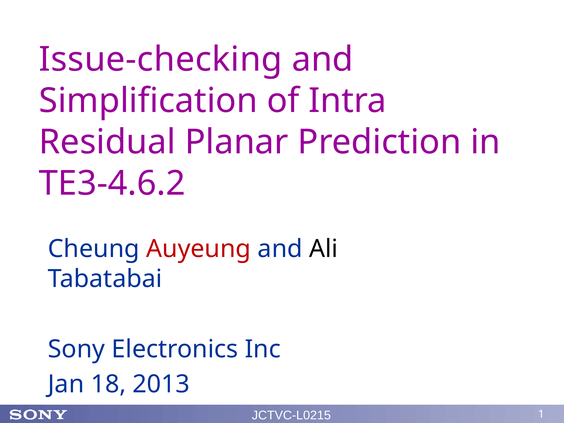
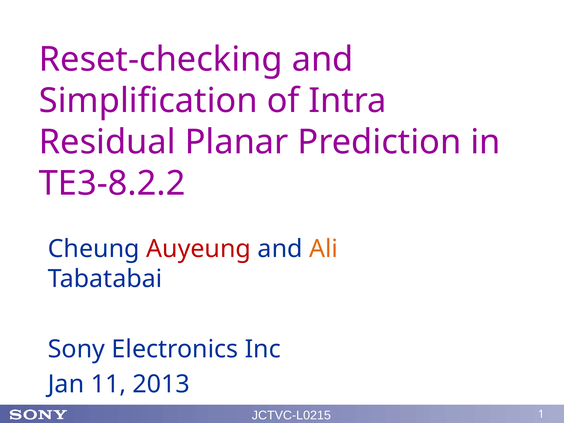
Issue-checking: Issue-checking -> Reset-checking
TE3-4.6.2: TE3-4.6.2 -> TE3-8.2.2
Ali colour: black -> orange
18: 18 -> 11
